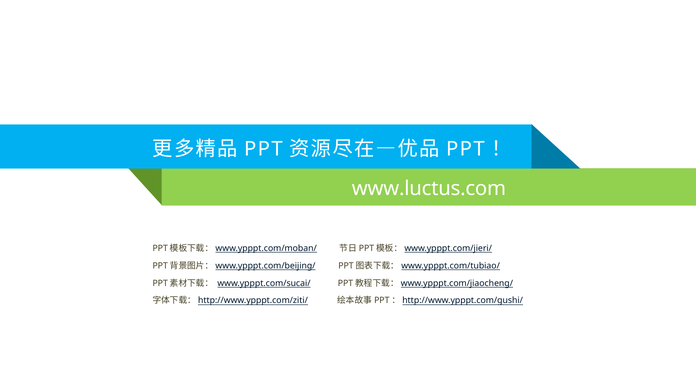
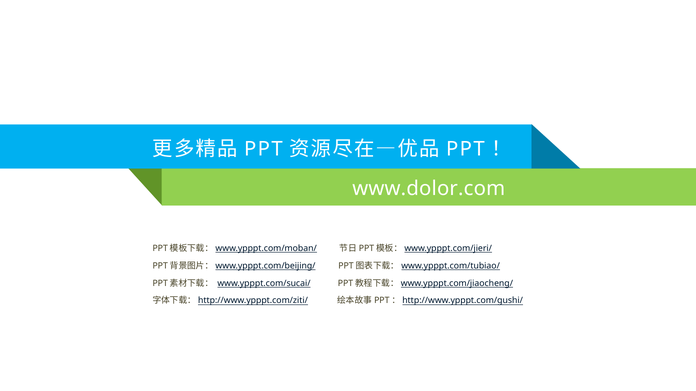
www.luctus.com: www.luctus.com -> www.dolor.com
